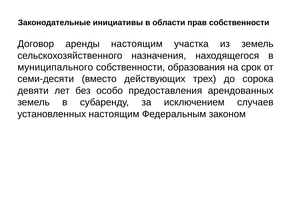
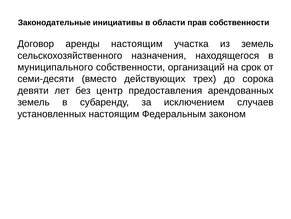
образования: образования -> организаций
особо: особо -> центр
